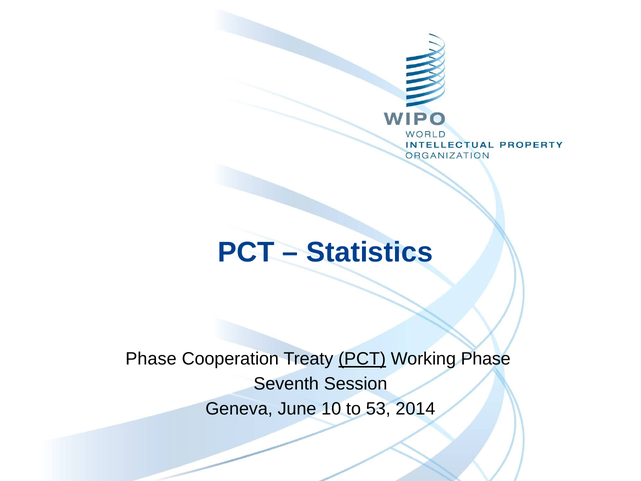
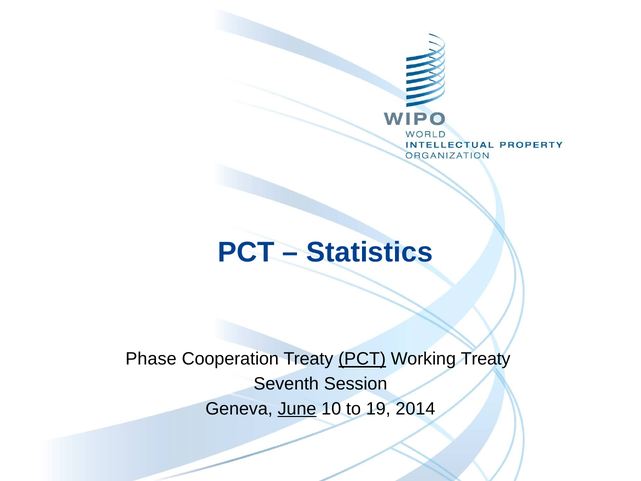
Working Phase: Phase -> Treaty
June underline: none -> present
53: 53 -> 19
